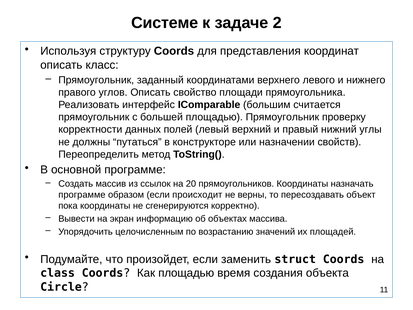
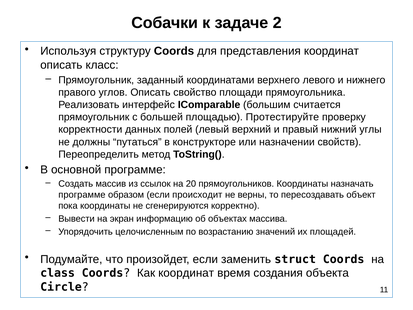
Системе: Системе -> Собачки
площадью Прямоугольник: Прямоугольник -> Протестируйте
Как площадью: площадью -> координат
